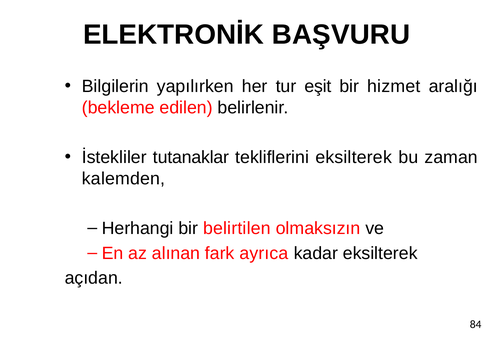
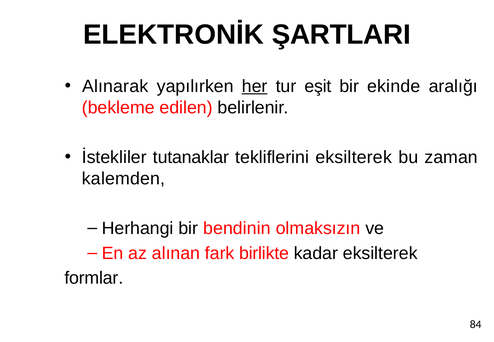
BAŞVURU: BAŞVURU -> ŞARTLARI
Bilgilerin: Bilgilerin -> Alınarak
her underline: none -> present
hizmet: hizmet -> ekinde
belirtilen: belirtilen -> bendinin
ayrıca: ayrıca -> birlikte
açıdan: açıdan -> formlar
